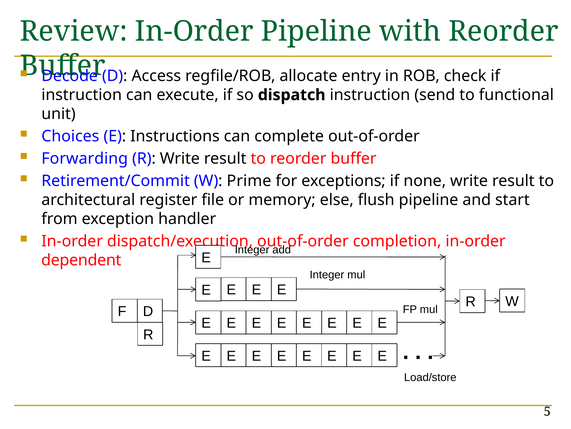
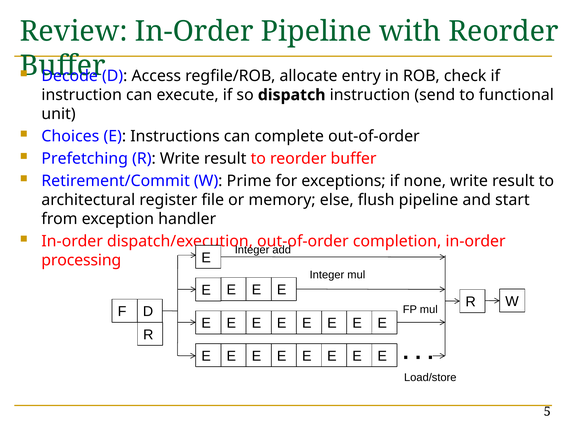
Forwarding: Forwarding -> Prefetching
dependent: dependent -> processing
